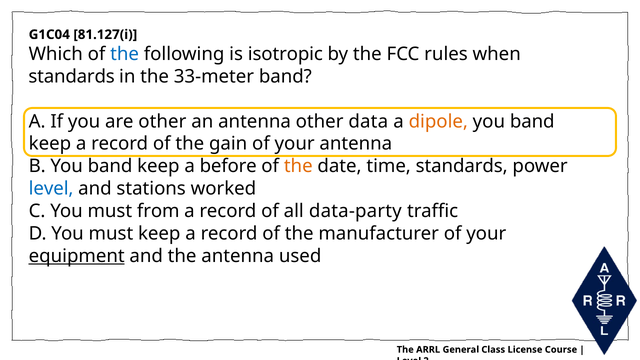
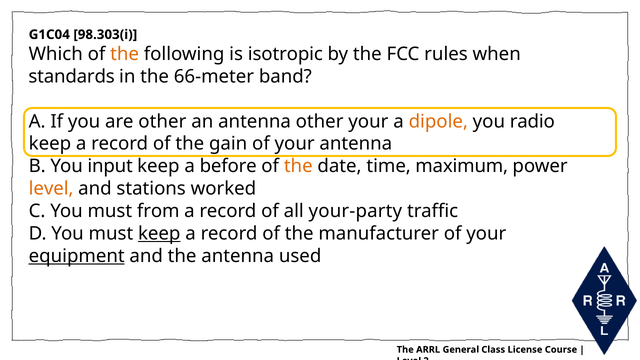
81.127(i: 81.127(i -> 98.303(i
the at (125, 54) colour: blue -> orange
33-meter: 33-meter -> 66-meter
other data: data -> your
band at (532, 121): band -> radio
B You band: band -> input
time standards: standards -> maximum
level at (51, 189) colour: blue -> orange
data-party: data-party -> your-party
keep at (159, 233) underline: none -> present
